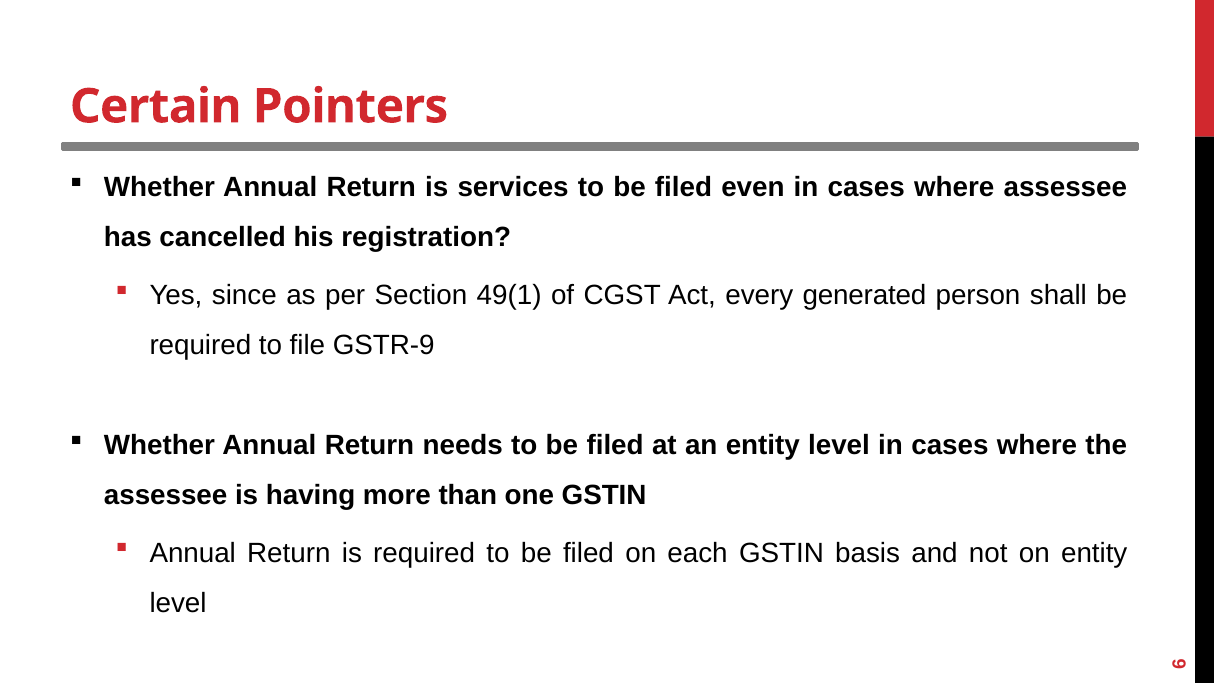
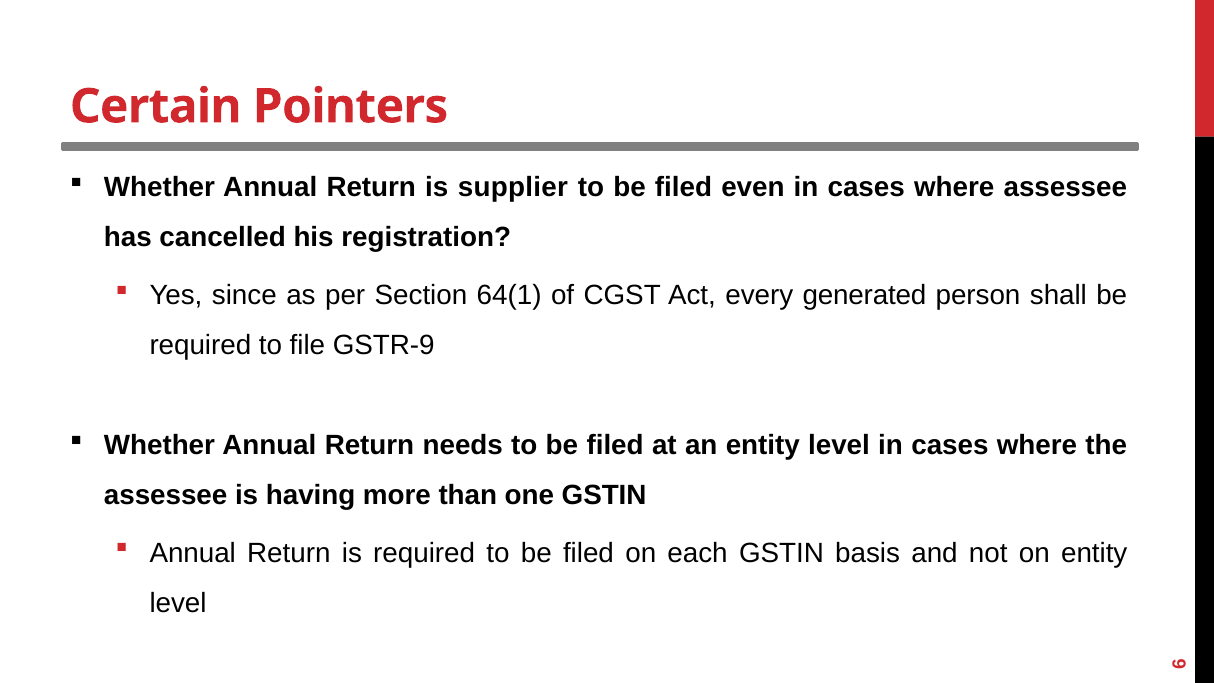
services: services -> supplier
49(1: 49(1 -> 64(1
